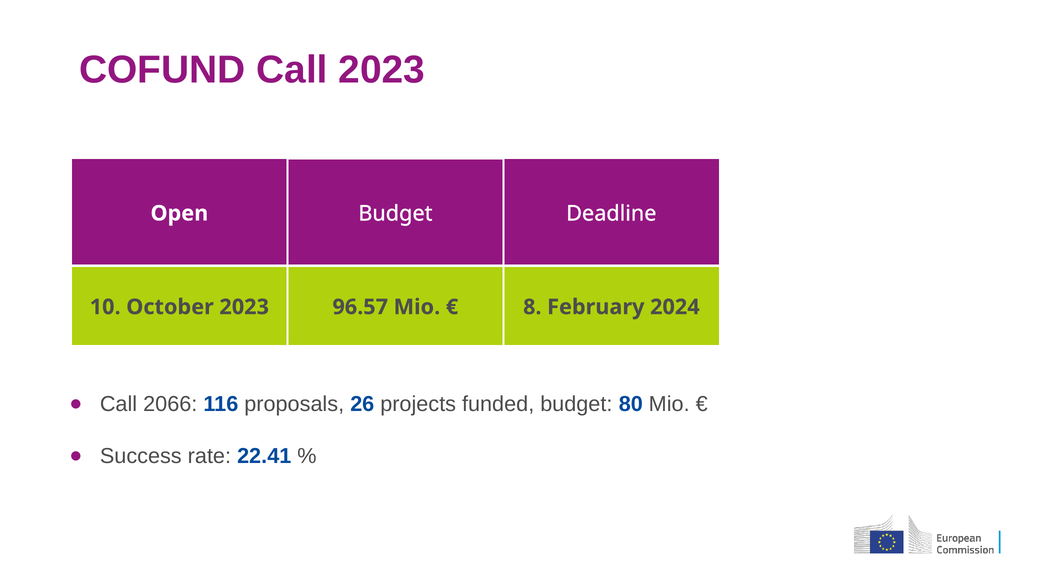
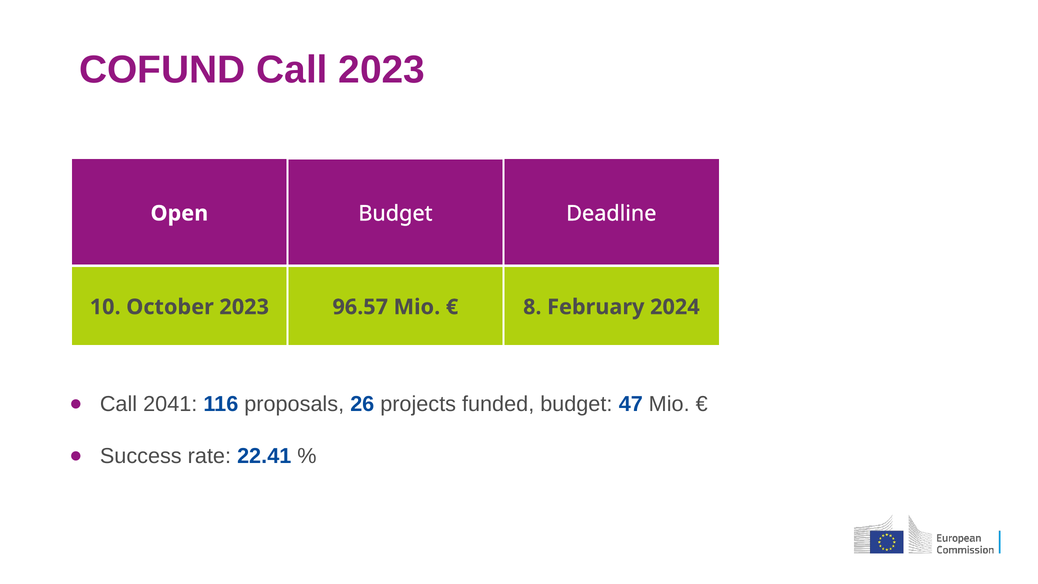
2066: 2066 -> 2041
80: 80 -> 47
